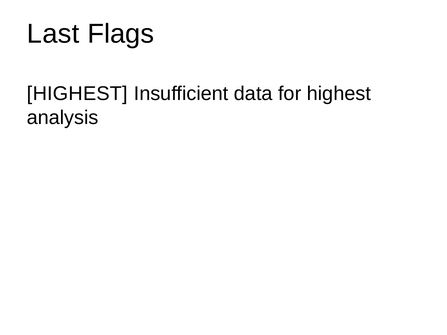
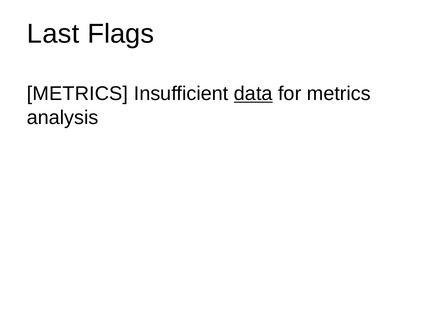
HIGHEST at (77, 94): HIGHEST -> METRICS
data underline: none -> present
for highest: highest -> metrics
